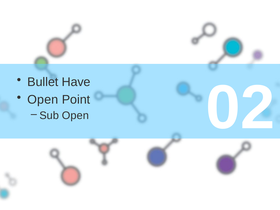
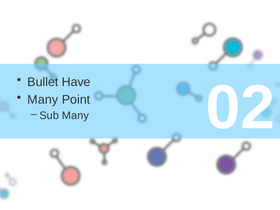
Open at (43, 100): Open -> Many
Sub Open: Open -> Many
